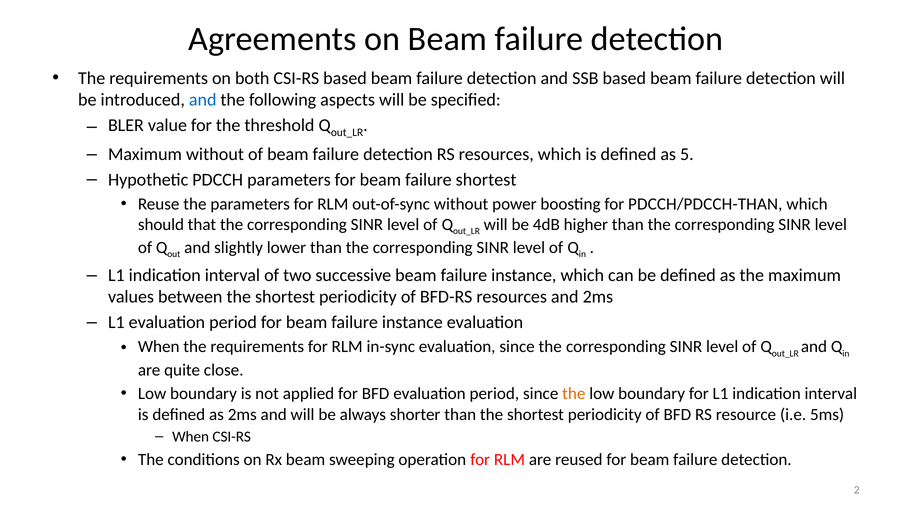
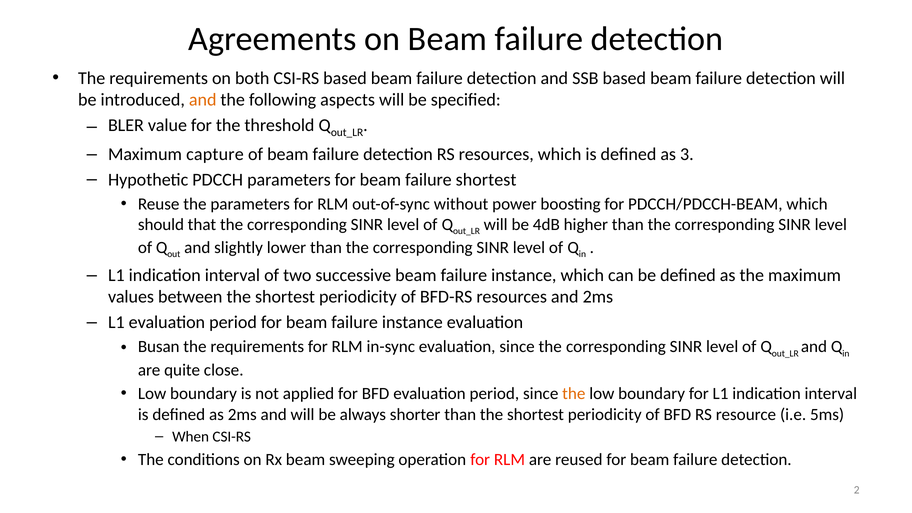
and at (203, 100) colour: blue -> orange
Maximum without: without -> capture
5: 5 -> 3
PDCCH/PDCCH-THAN: PDCCH/PDCCH-THAN -> PDCCH/PDCCH-BEAM
When at (159, 347): When -> Busan
